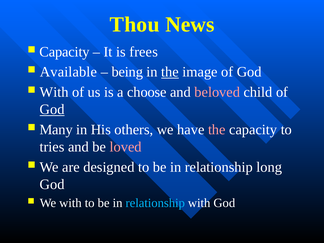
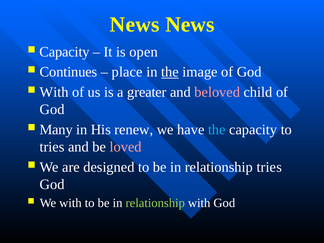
Thou at (135, 24): Thou -> News
frees: frees -> open
Available: Available -> Continues
being: being -> place
choose: choose -> greater
God at (52, 109) underline: present -> none
others: others -> renew
the at (217, 130) colour: pink -> light blue
relationship long: long -> tries
relationship at (155, 203) colour: light blue -> light green
